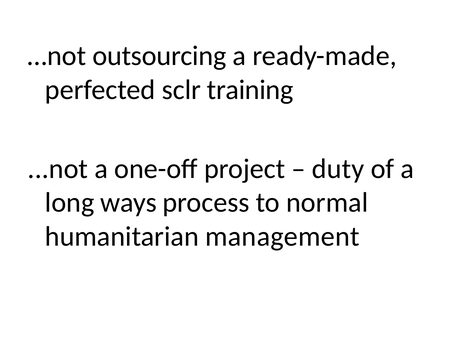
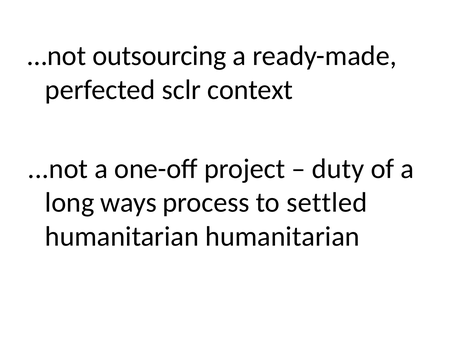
training: training -> context
normal: normal -> settled
humanitarian management: management -> humanitarian
